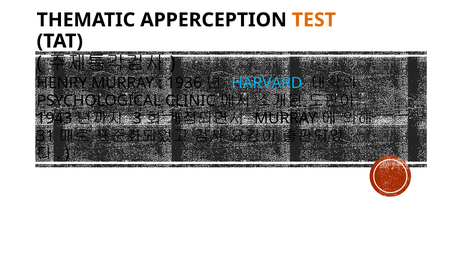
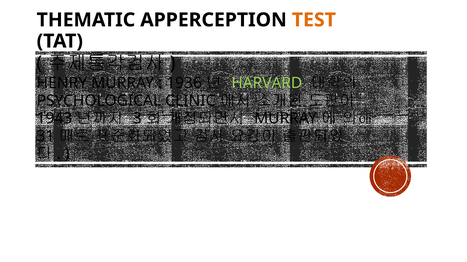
HARVARD colour: light blue -> light green
